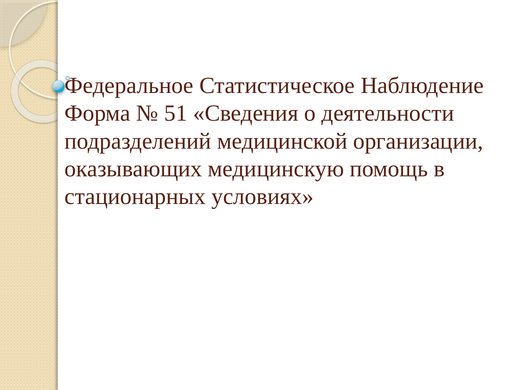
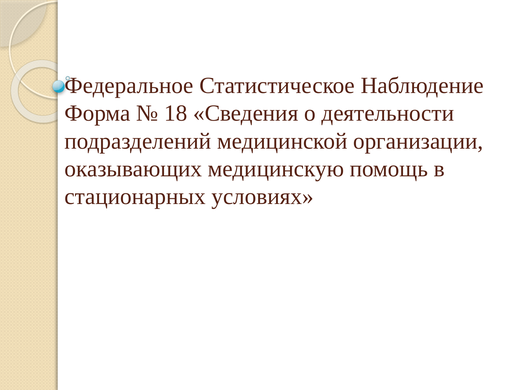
51: 51 -> 18
